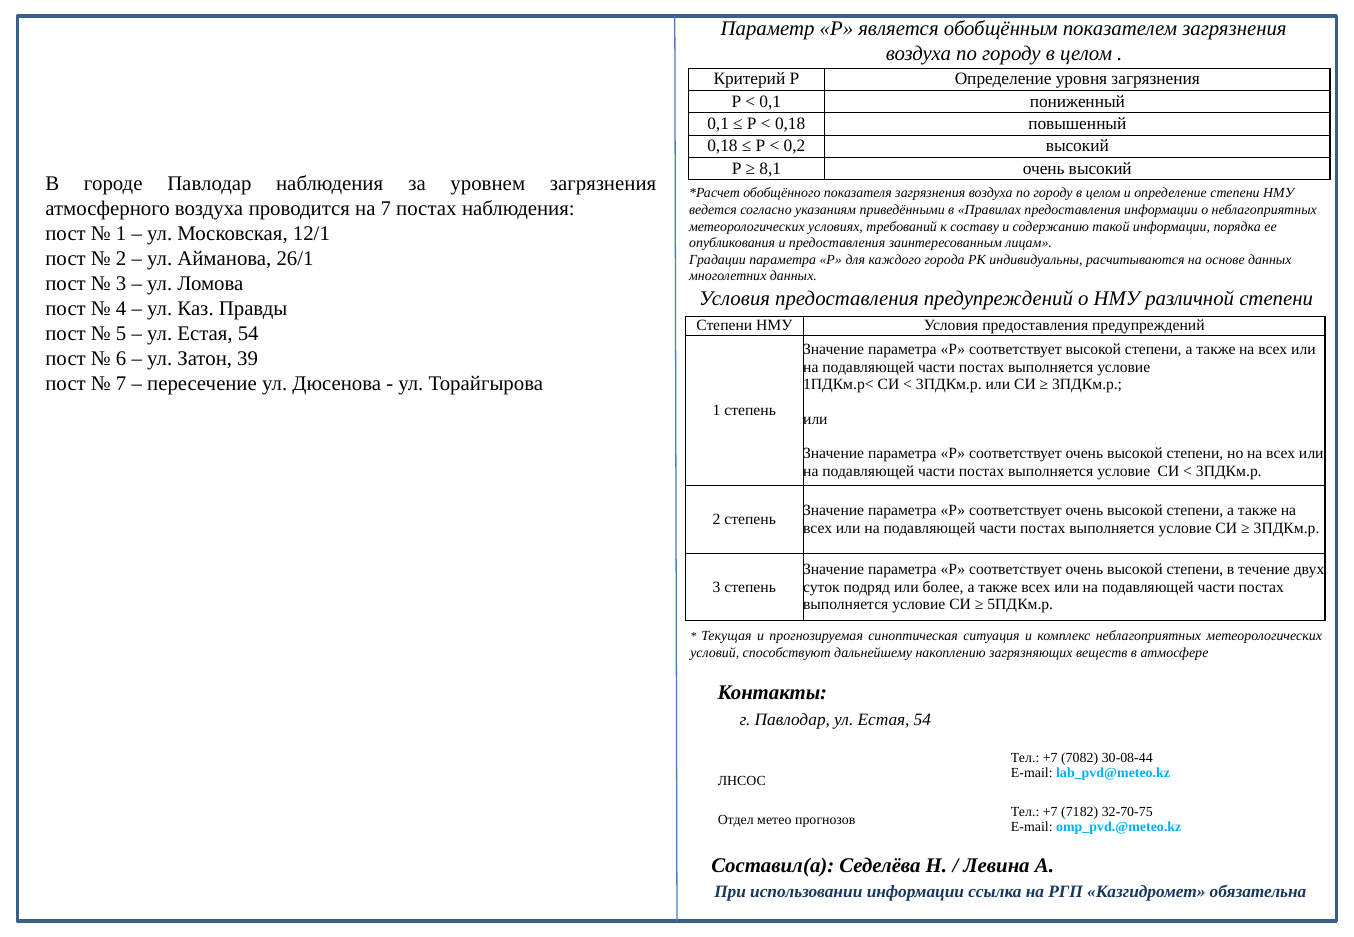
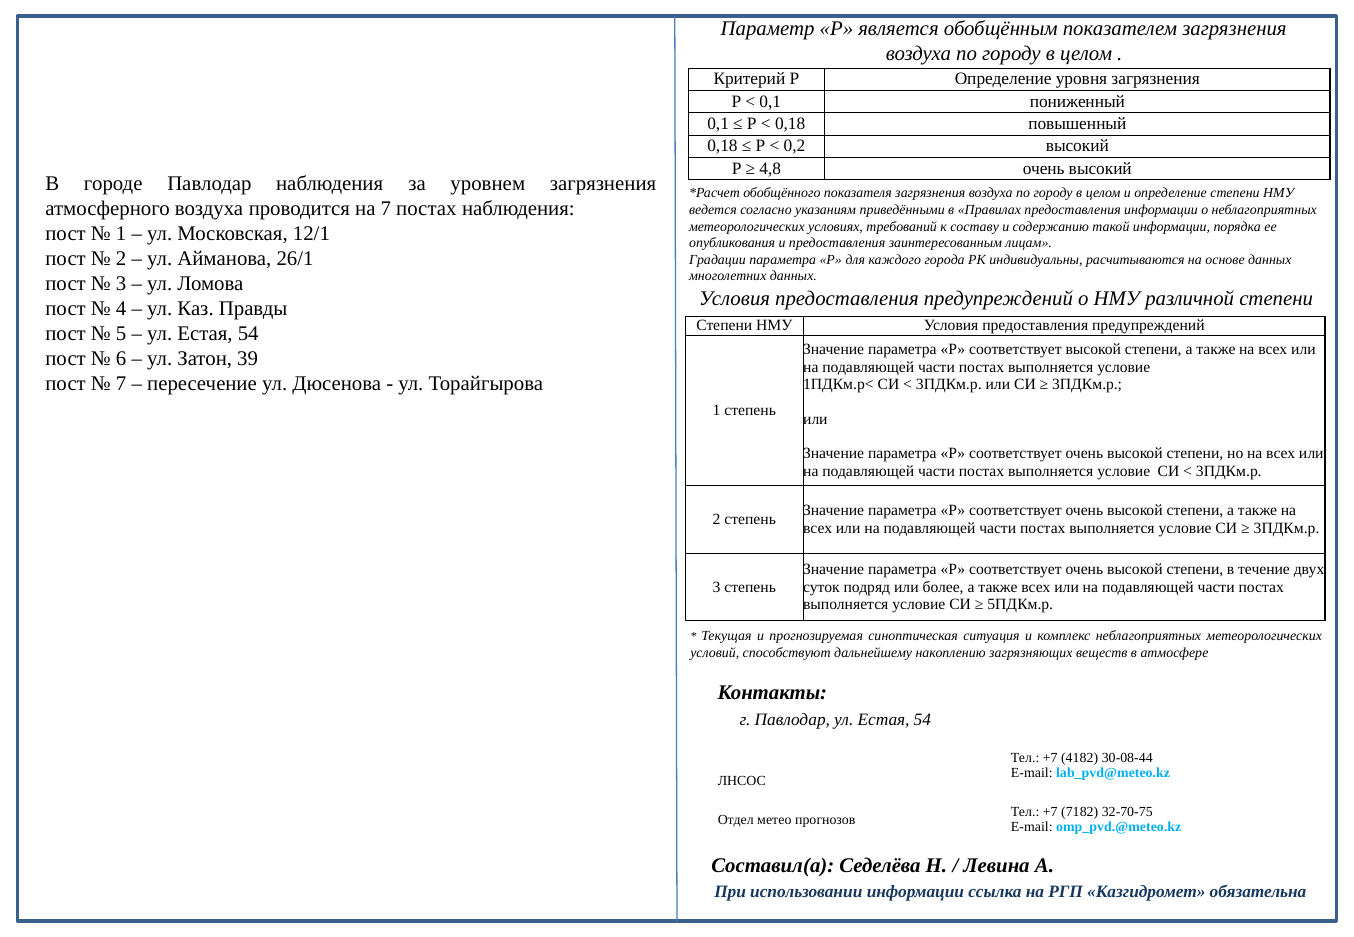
8,1: 8,1 -> 4,8
7082: 7082 -> 4182
